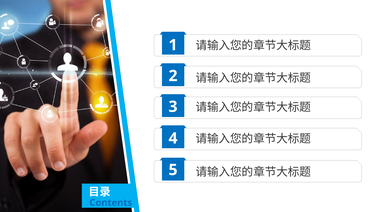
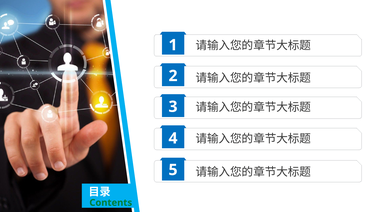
Contents colour: blue -> green
